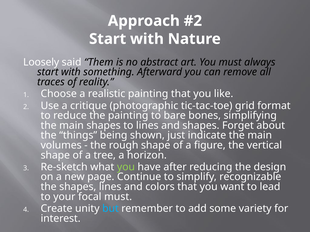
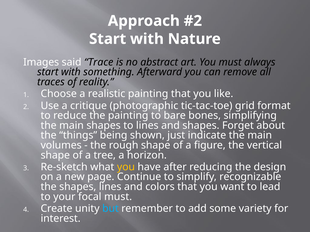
Loosely: Loosely -> Images
Them: Them -> Trace
you at (126, 167) colour: light green -> yellow
